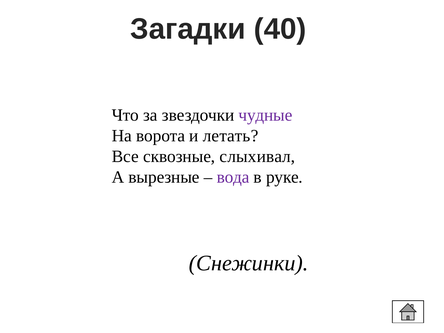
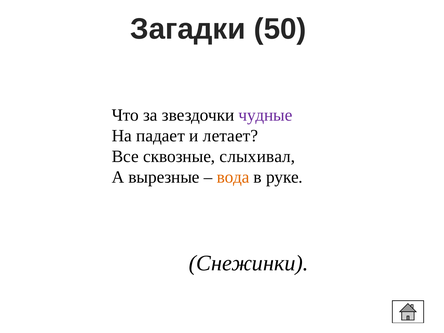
40: 40 -> 50
ворота: ворота -> падает
летать: летать -> летает
вода colour: purple -> orange
